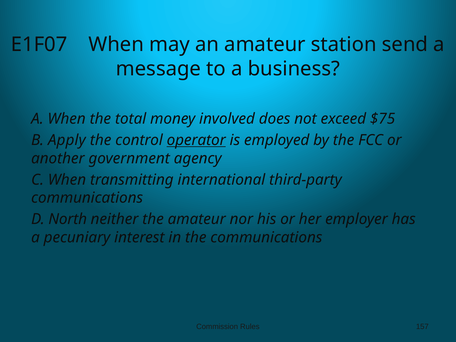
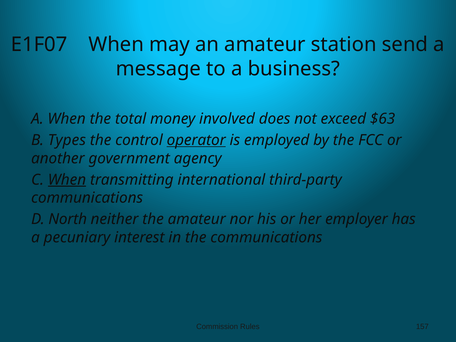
$75: $75 -> $63
Apply: Apply -> Types
When at (67, 180) underline: none -> present
